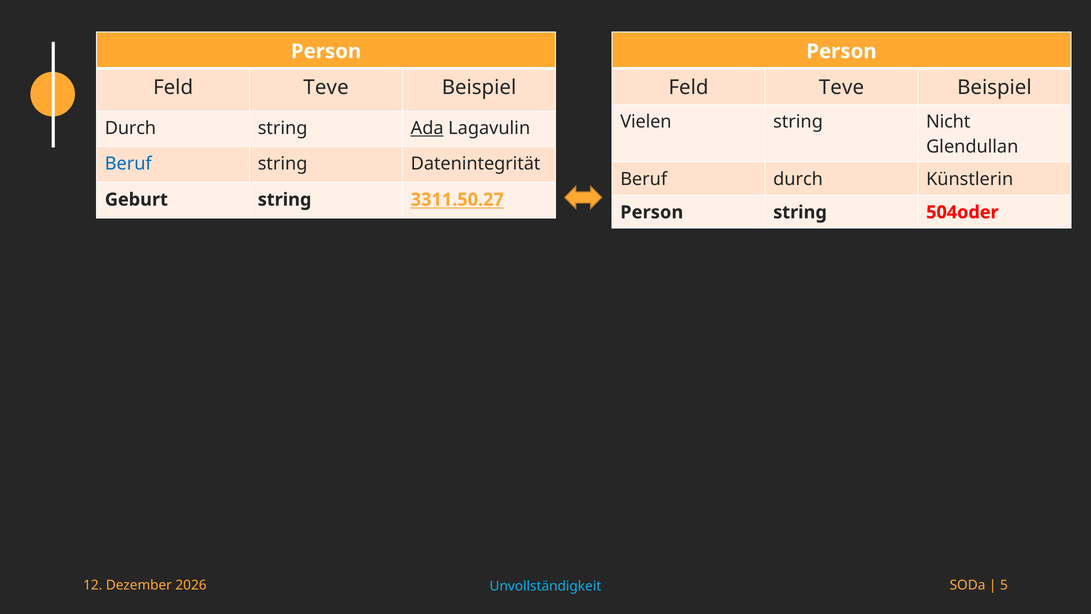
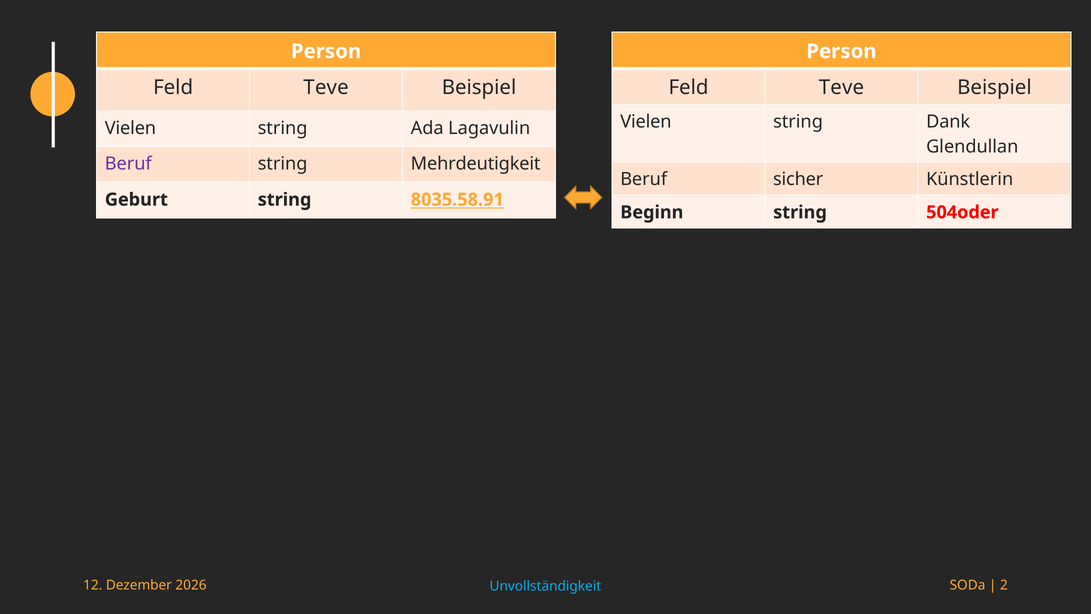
Nicht: Nicht -> Dank
Durch at (130, 128): Durch -> Vielen
Ada underline: present -> none
Beruf at (128, 164) colour: blue -> purple
Datenintegrität: Datenintegrität -> Mehrdeutigkeit
Beruf durch: durch -> sicher
3311.50.27: 3311.50.27 -> 8035.58.91
Person at (652, 212): Person -> Beginn
5: 5 -> 2
